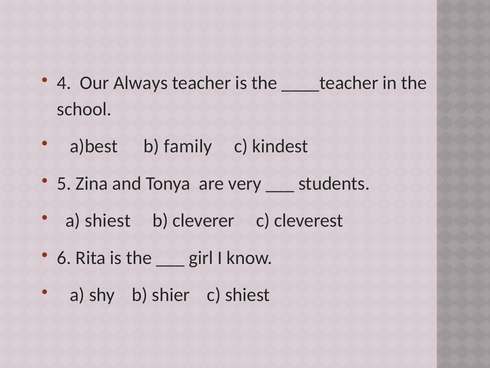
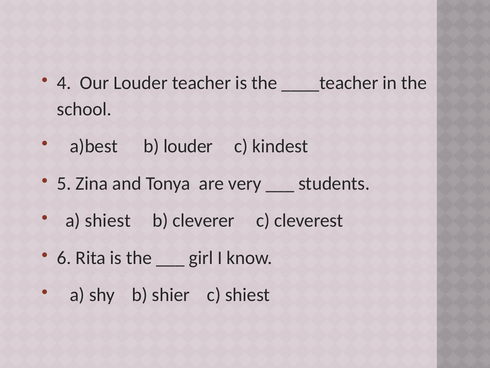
Our Always: Always -> Louder
b family: family -> louder
